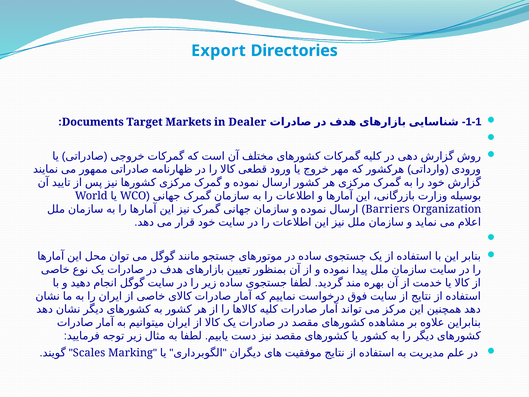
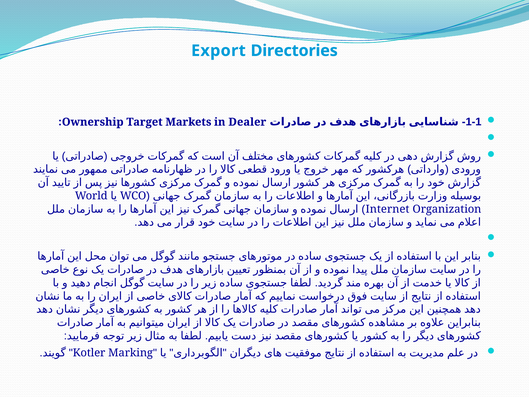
Documents: Documents -> Ownership
Barriers: Barriers -> Internet
Scales: Scales -> Kotler
